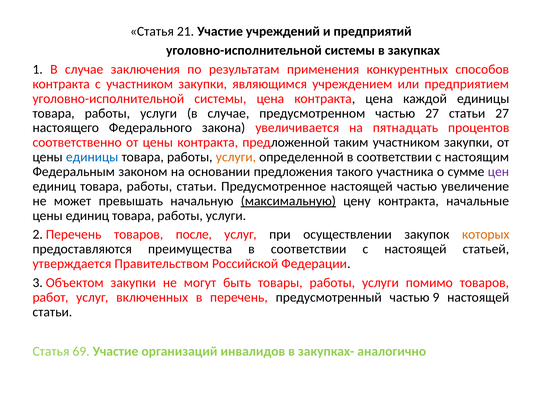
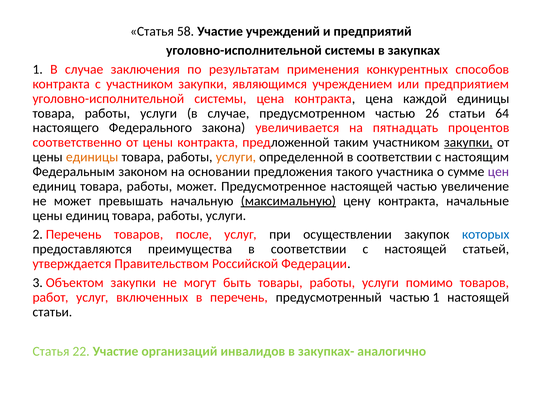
21: 21 -> 58
частью 27: 27 -> 26
статьи 27: 27 -> 64
закупки at (468, 143) underline: none -> present
единицы at (92, 157) colour: blue -> orange
работы статьи: статьи -> может
которых colour: orange -> blue
частью 9: 9 -> 1
69: 69 -> 22
